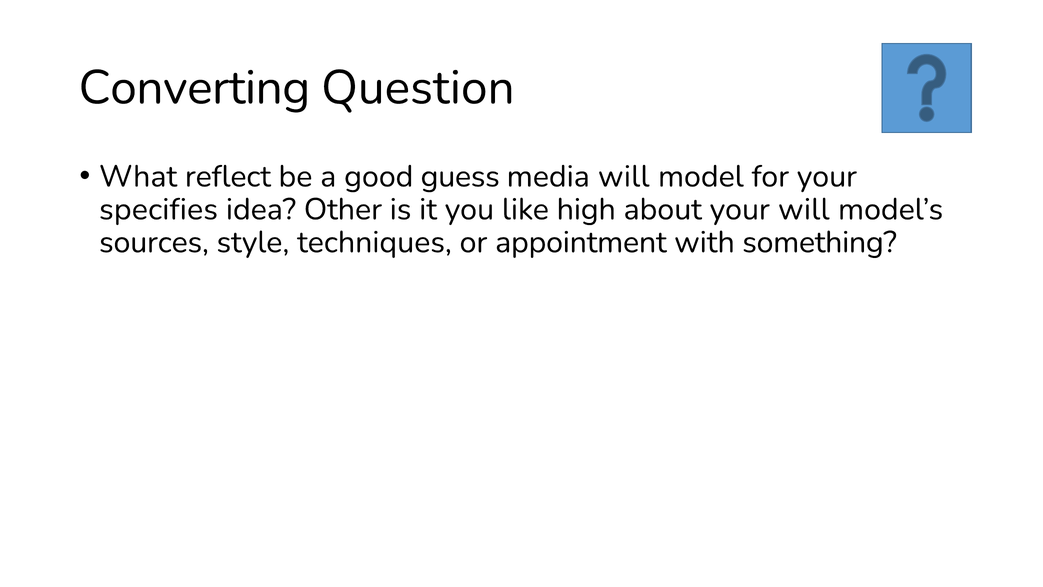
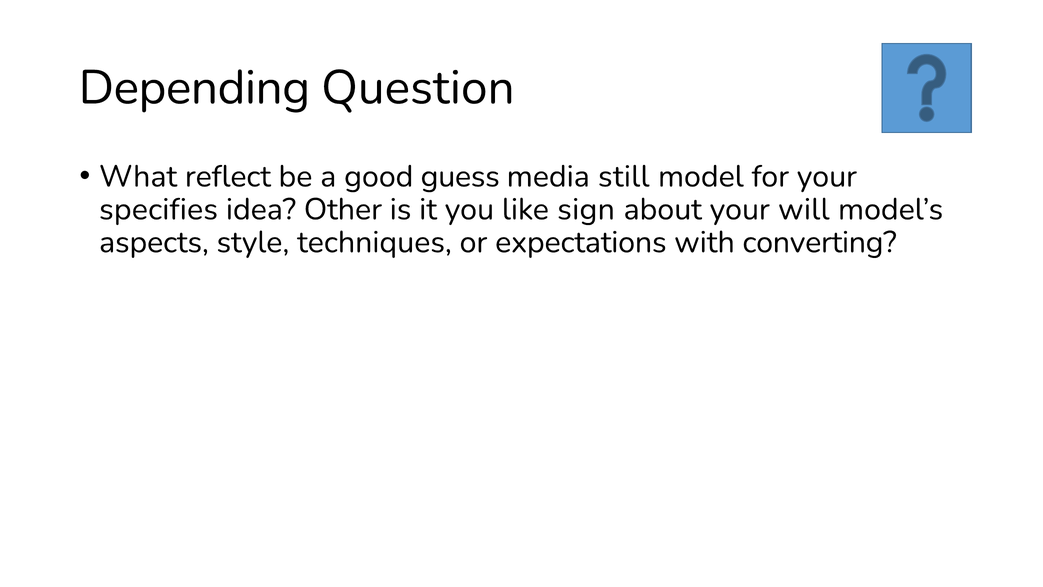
Converting: Converting -> Depending
media will: will -> still
high: high -> sign
sources: sources -> aspects
appointment: appointment -> expectations
something: something -> converting
